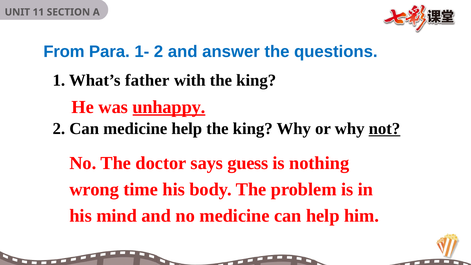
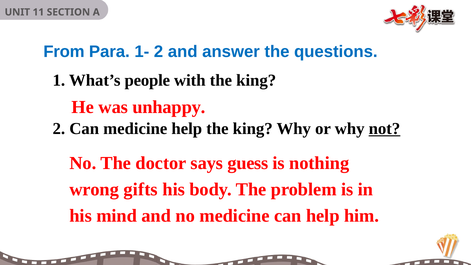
father: father -> people
unhappy underline: present -> none
time: time -> gifts
